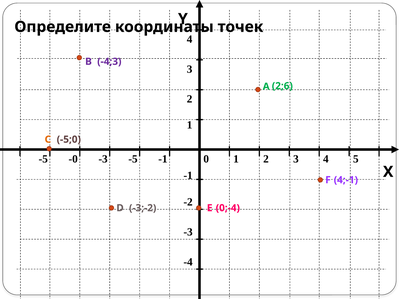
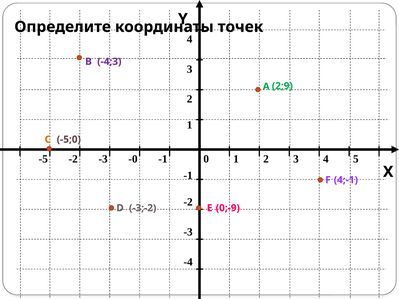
2;6: 2;6 -> 2;9
-5 -0: -0 -> -2
-3 -5: -5 -> -0
0;-4: 0;-4 -> 0;-9
